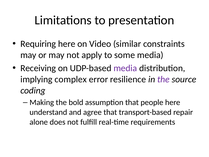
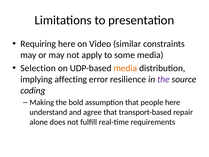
Receiving: Receiving -> Selection
media at (125, 68) colour: purple -> orange
complex: complex -> affecting
